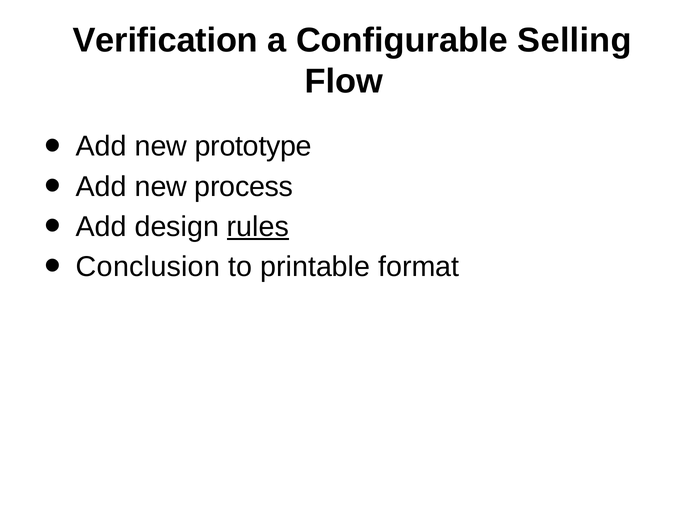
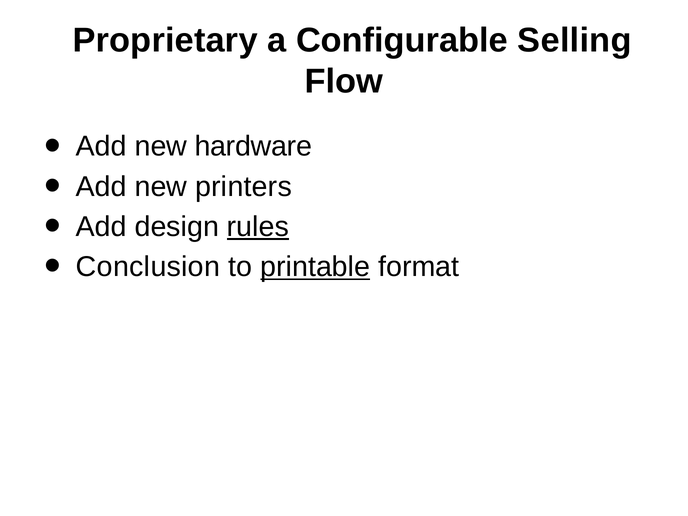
Verification: Verification -> Proprietary
prototype: prototype -> hardware
process: process -> printers
printable underline: none -> present
